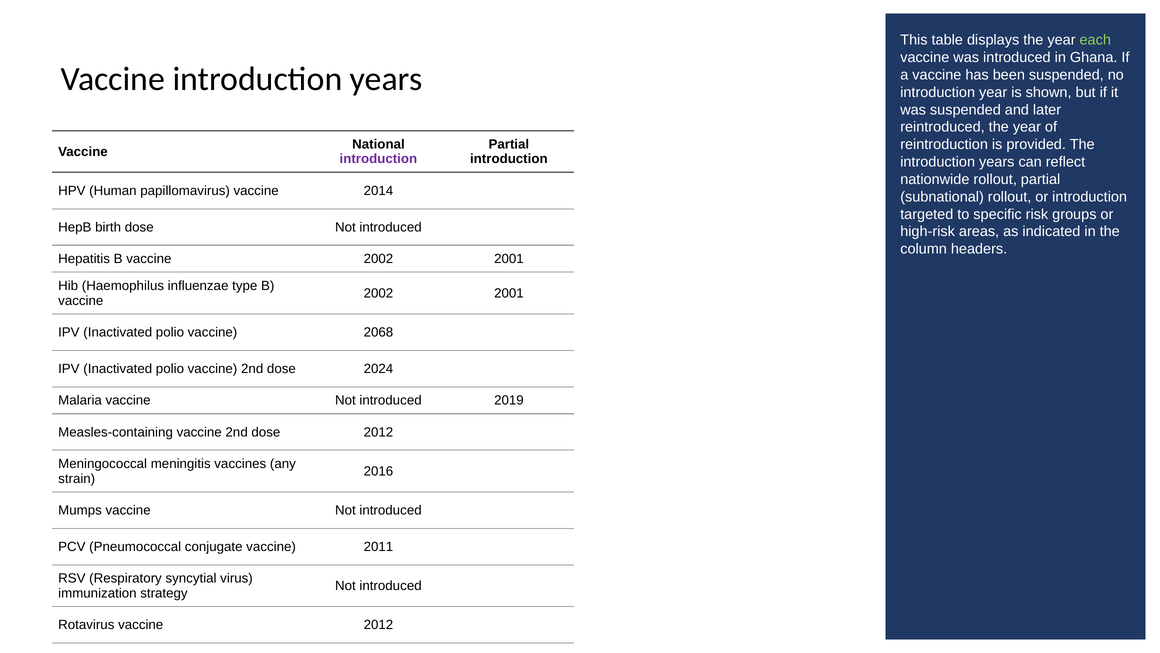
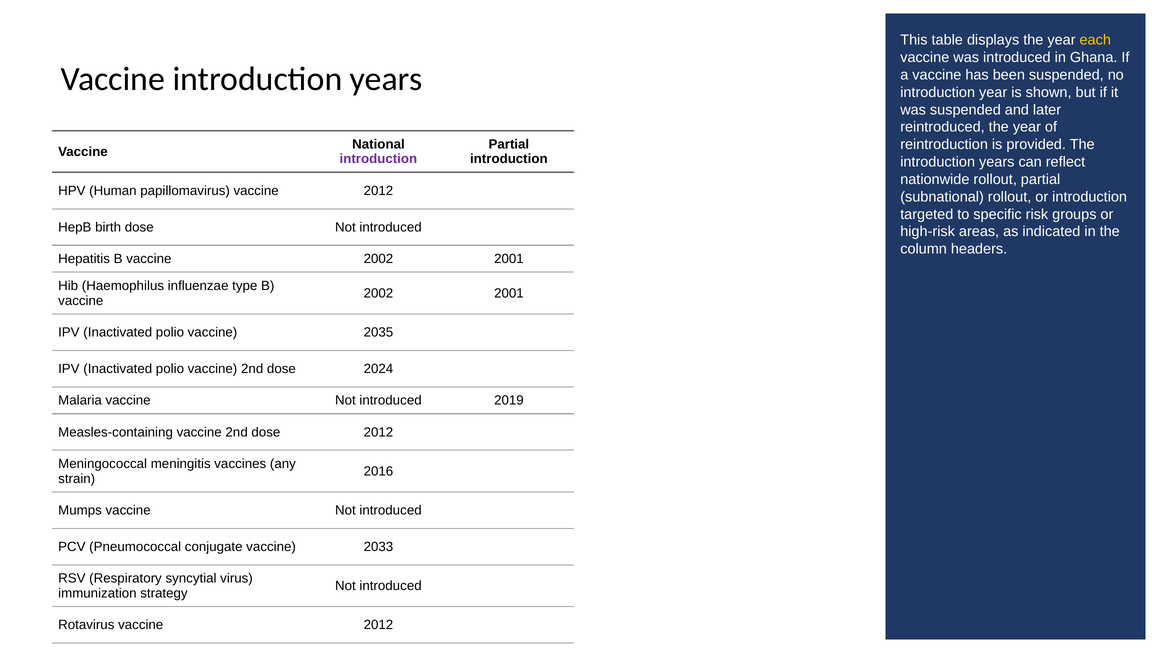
each colour: light green -> yellow
papillomavirus vaccine 2014: 2014 -> 2012
2068: 2068 -> 2035
2011: 2011 -> 2033
